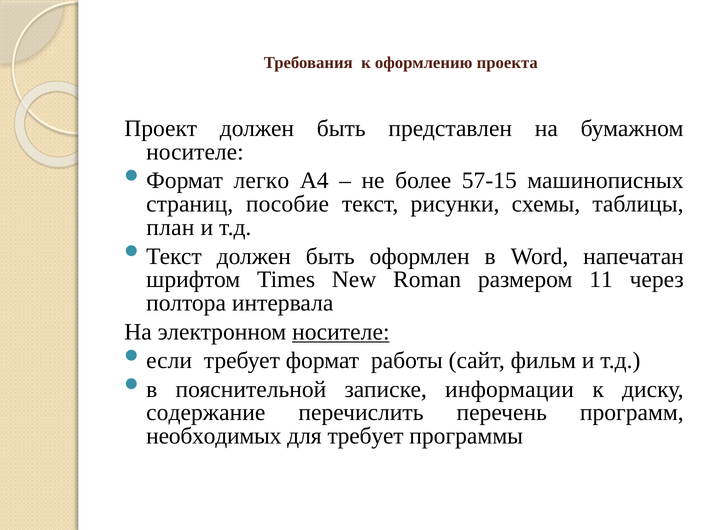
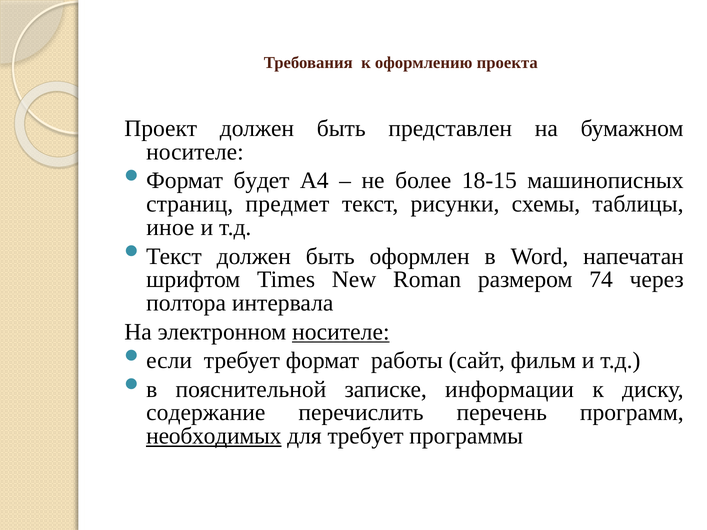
легко: легко -> будет
57-15: 57-15 -> 18-15
пособие: пособие -> предмет
план: план -> иное
11: 11 -> 74
необходимых underline: none -> present
